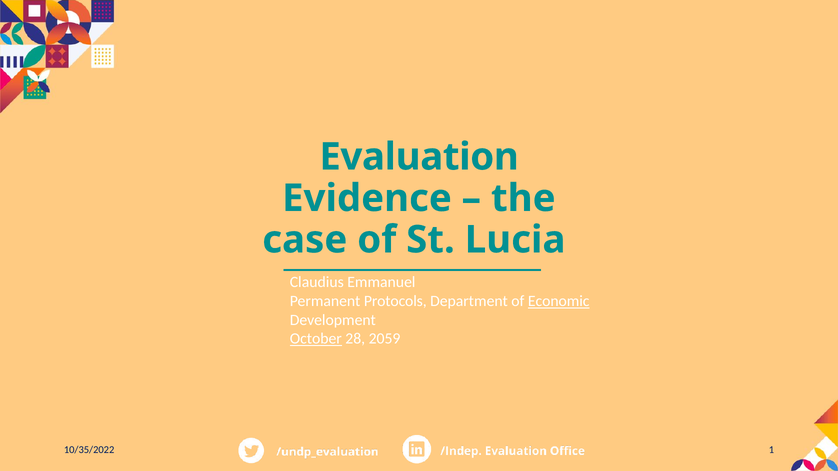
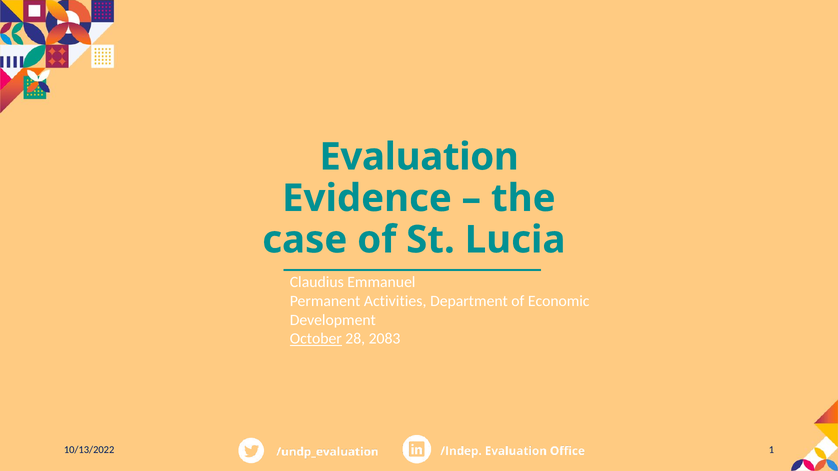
Protocols: Protocols -> Activities
Economic underline: present -> none
2059: 2059 -> 2083
10/35/2022: 10/35/2022 -> 10/13/2022
